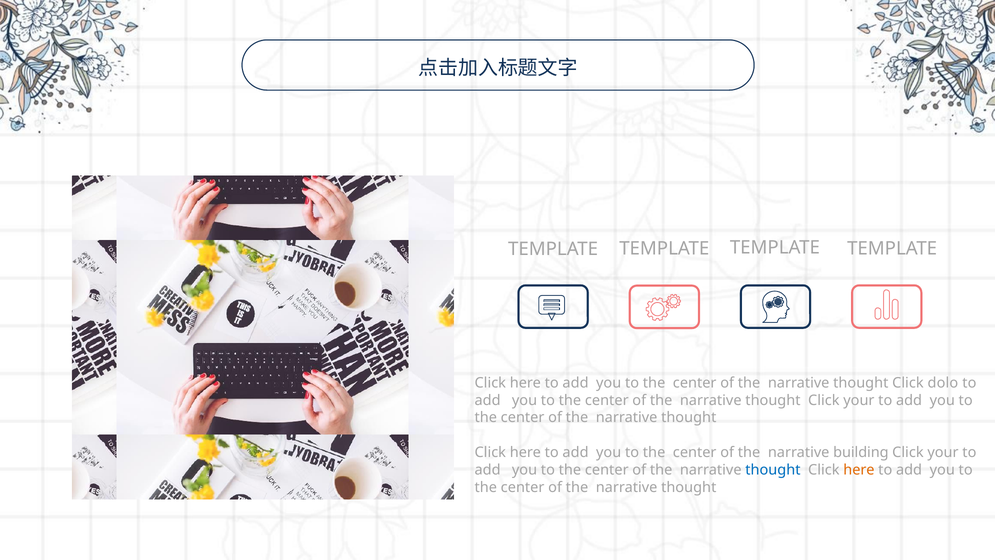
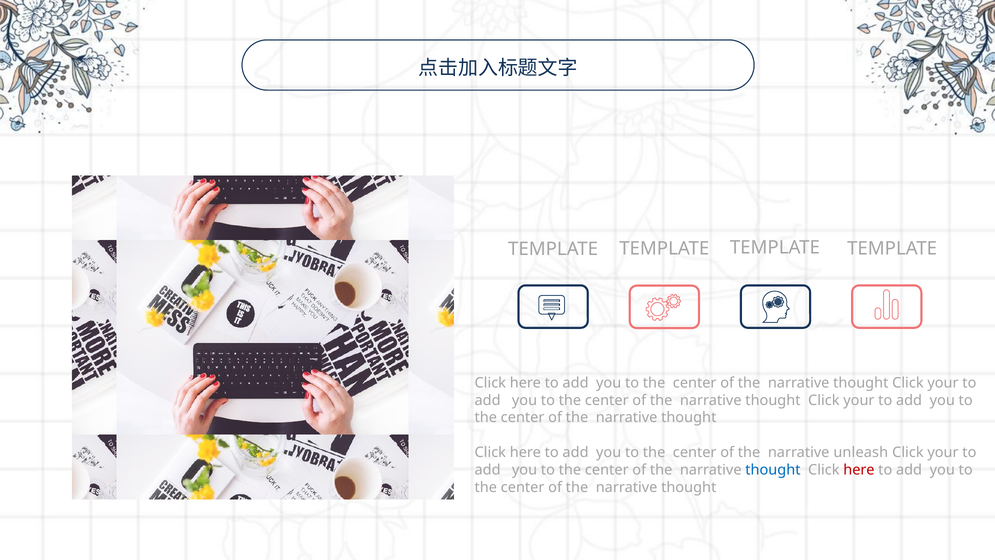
dolo at (943, 383): dolo -> your
building: building -> unleash
here at (859, 470) colour: orange -> red
